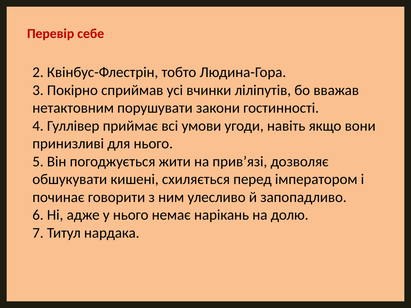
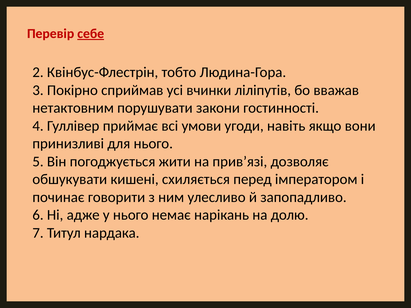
себе underline: none -> present
